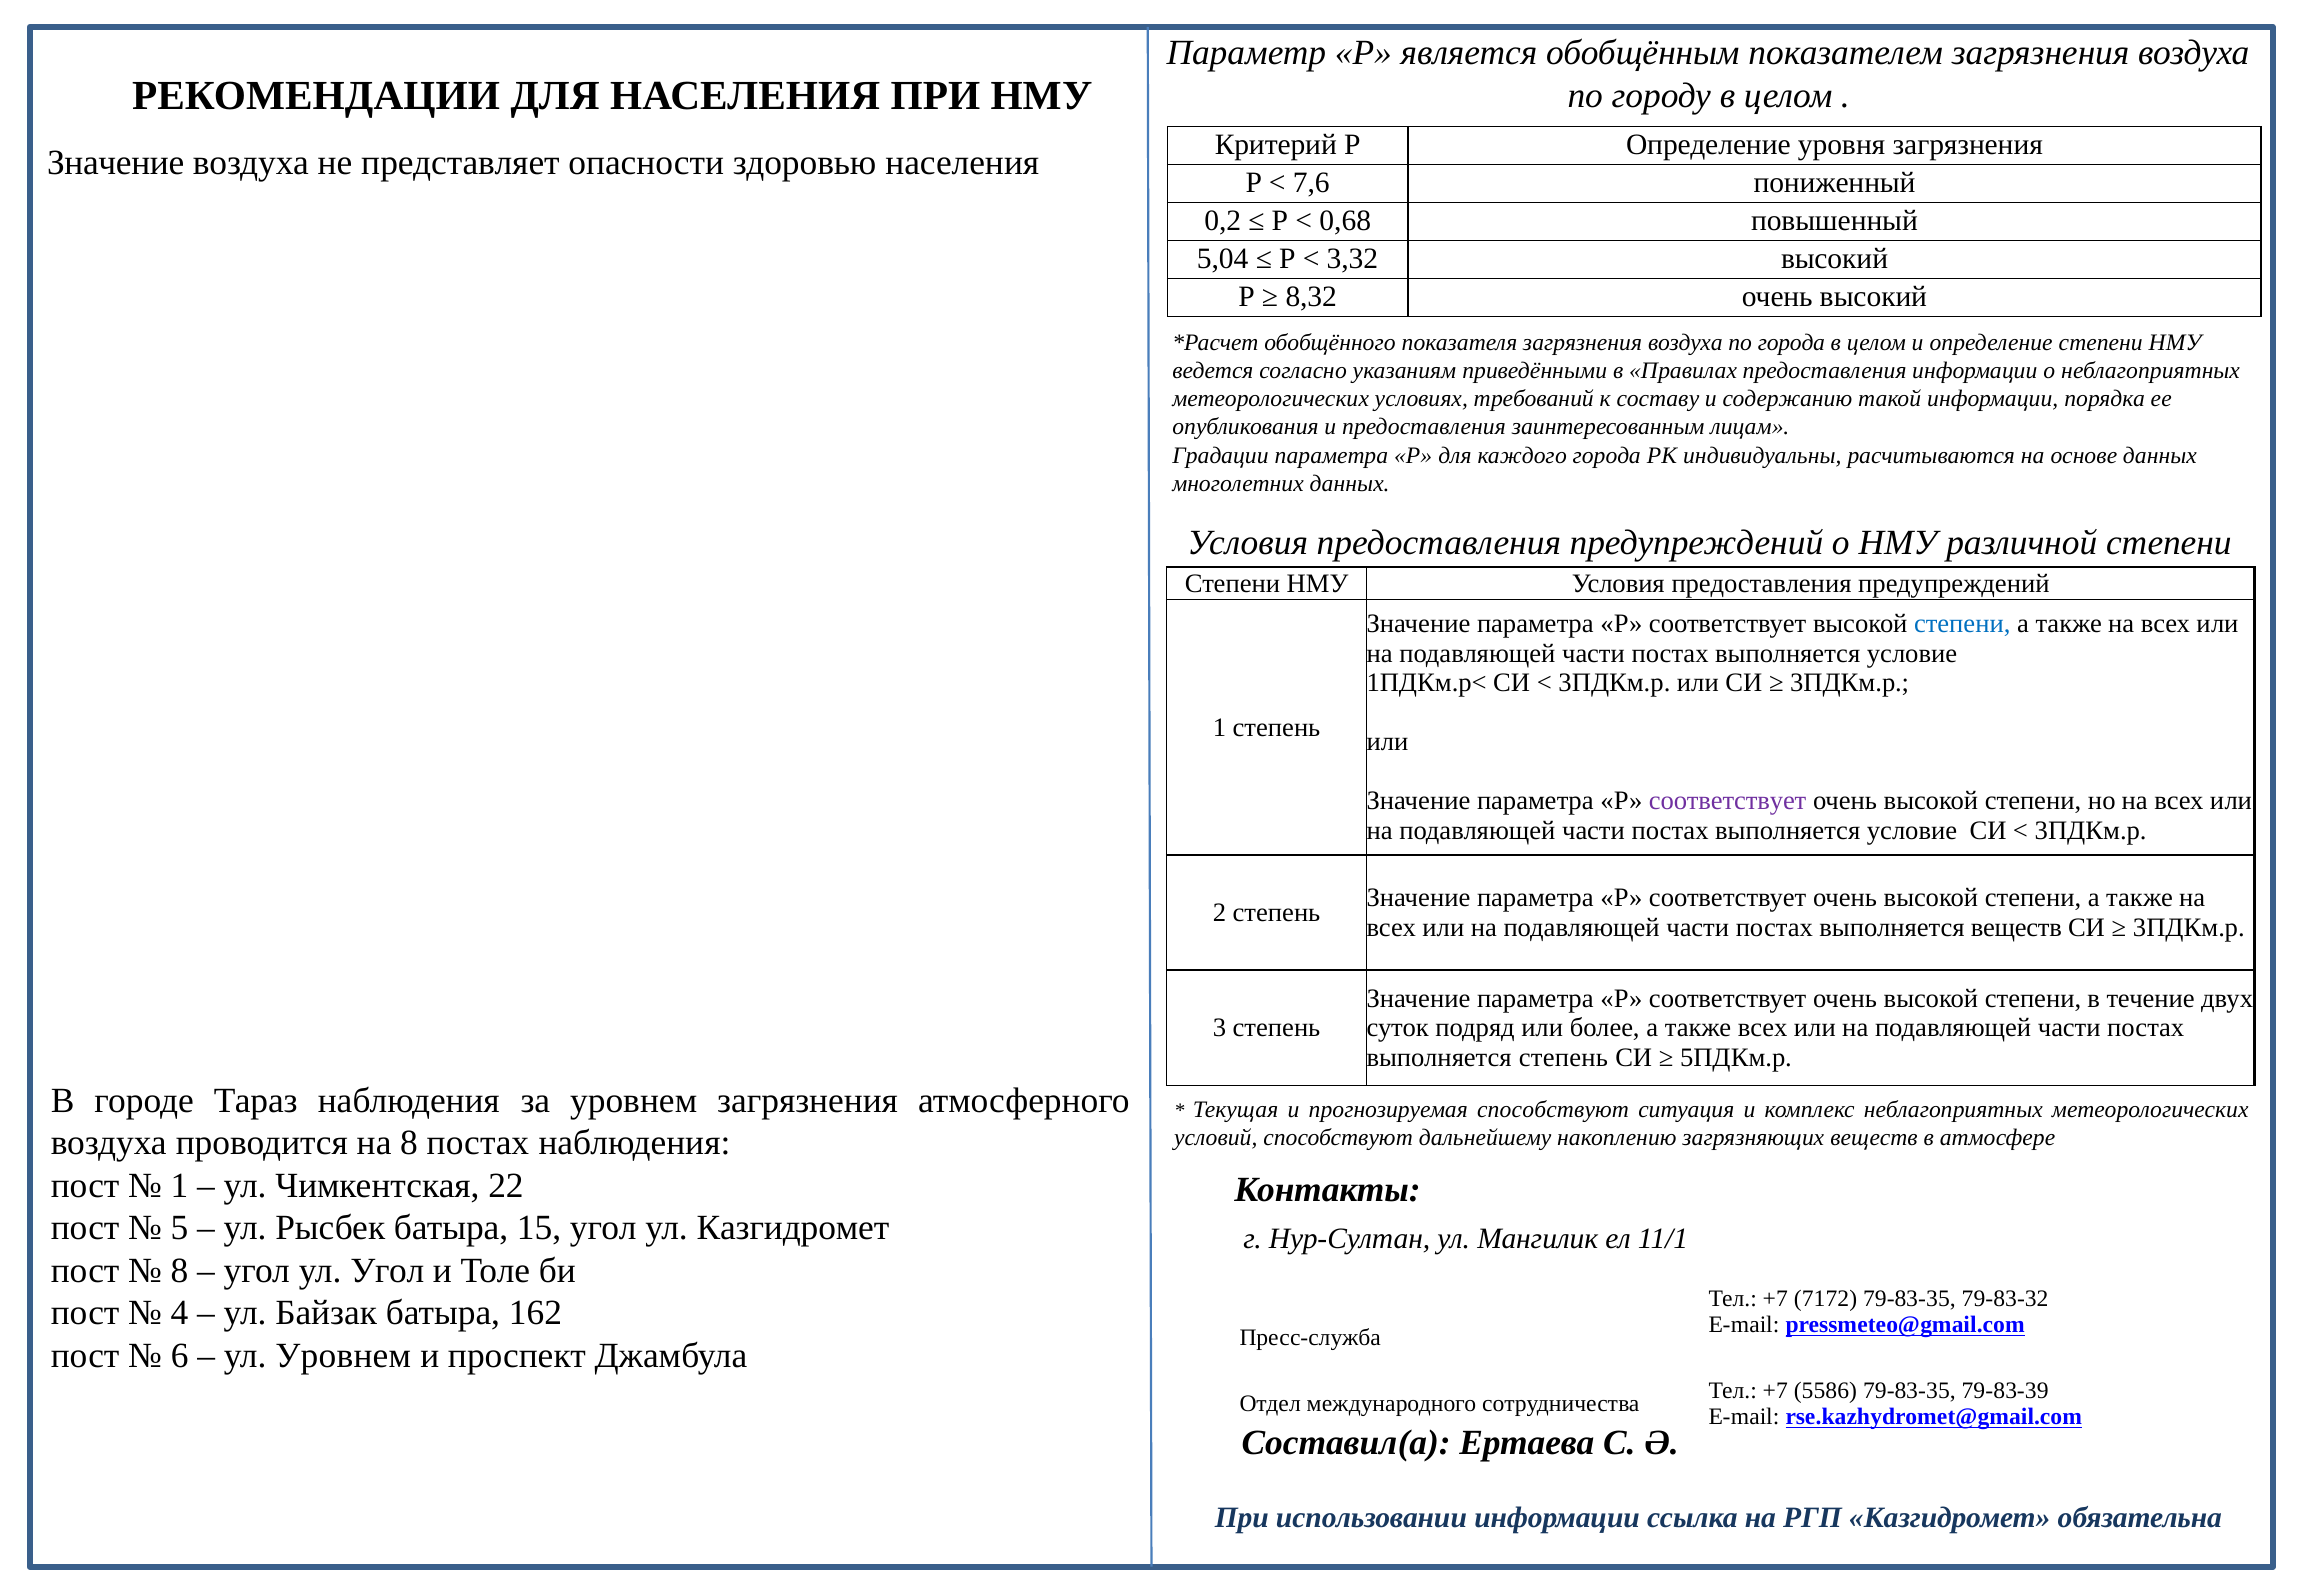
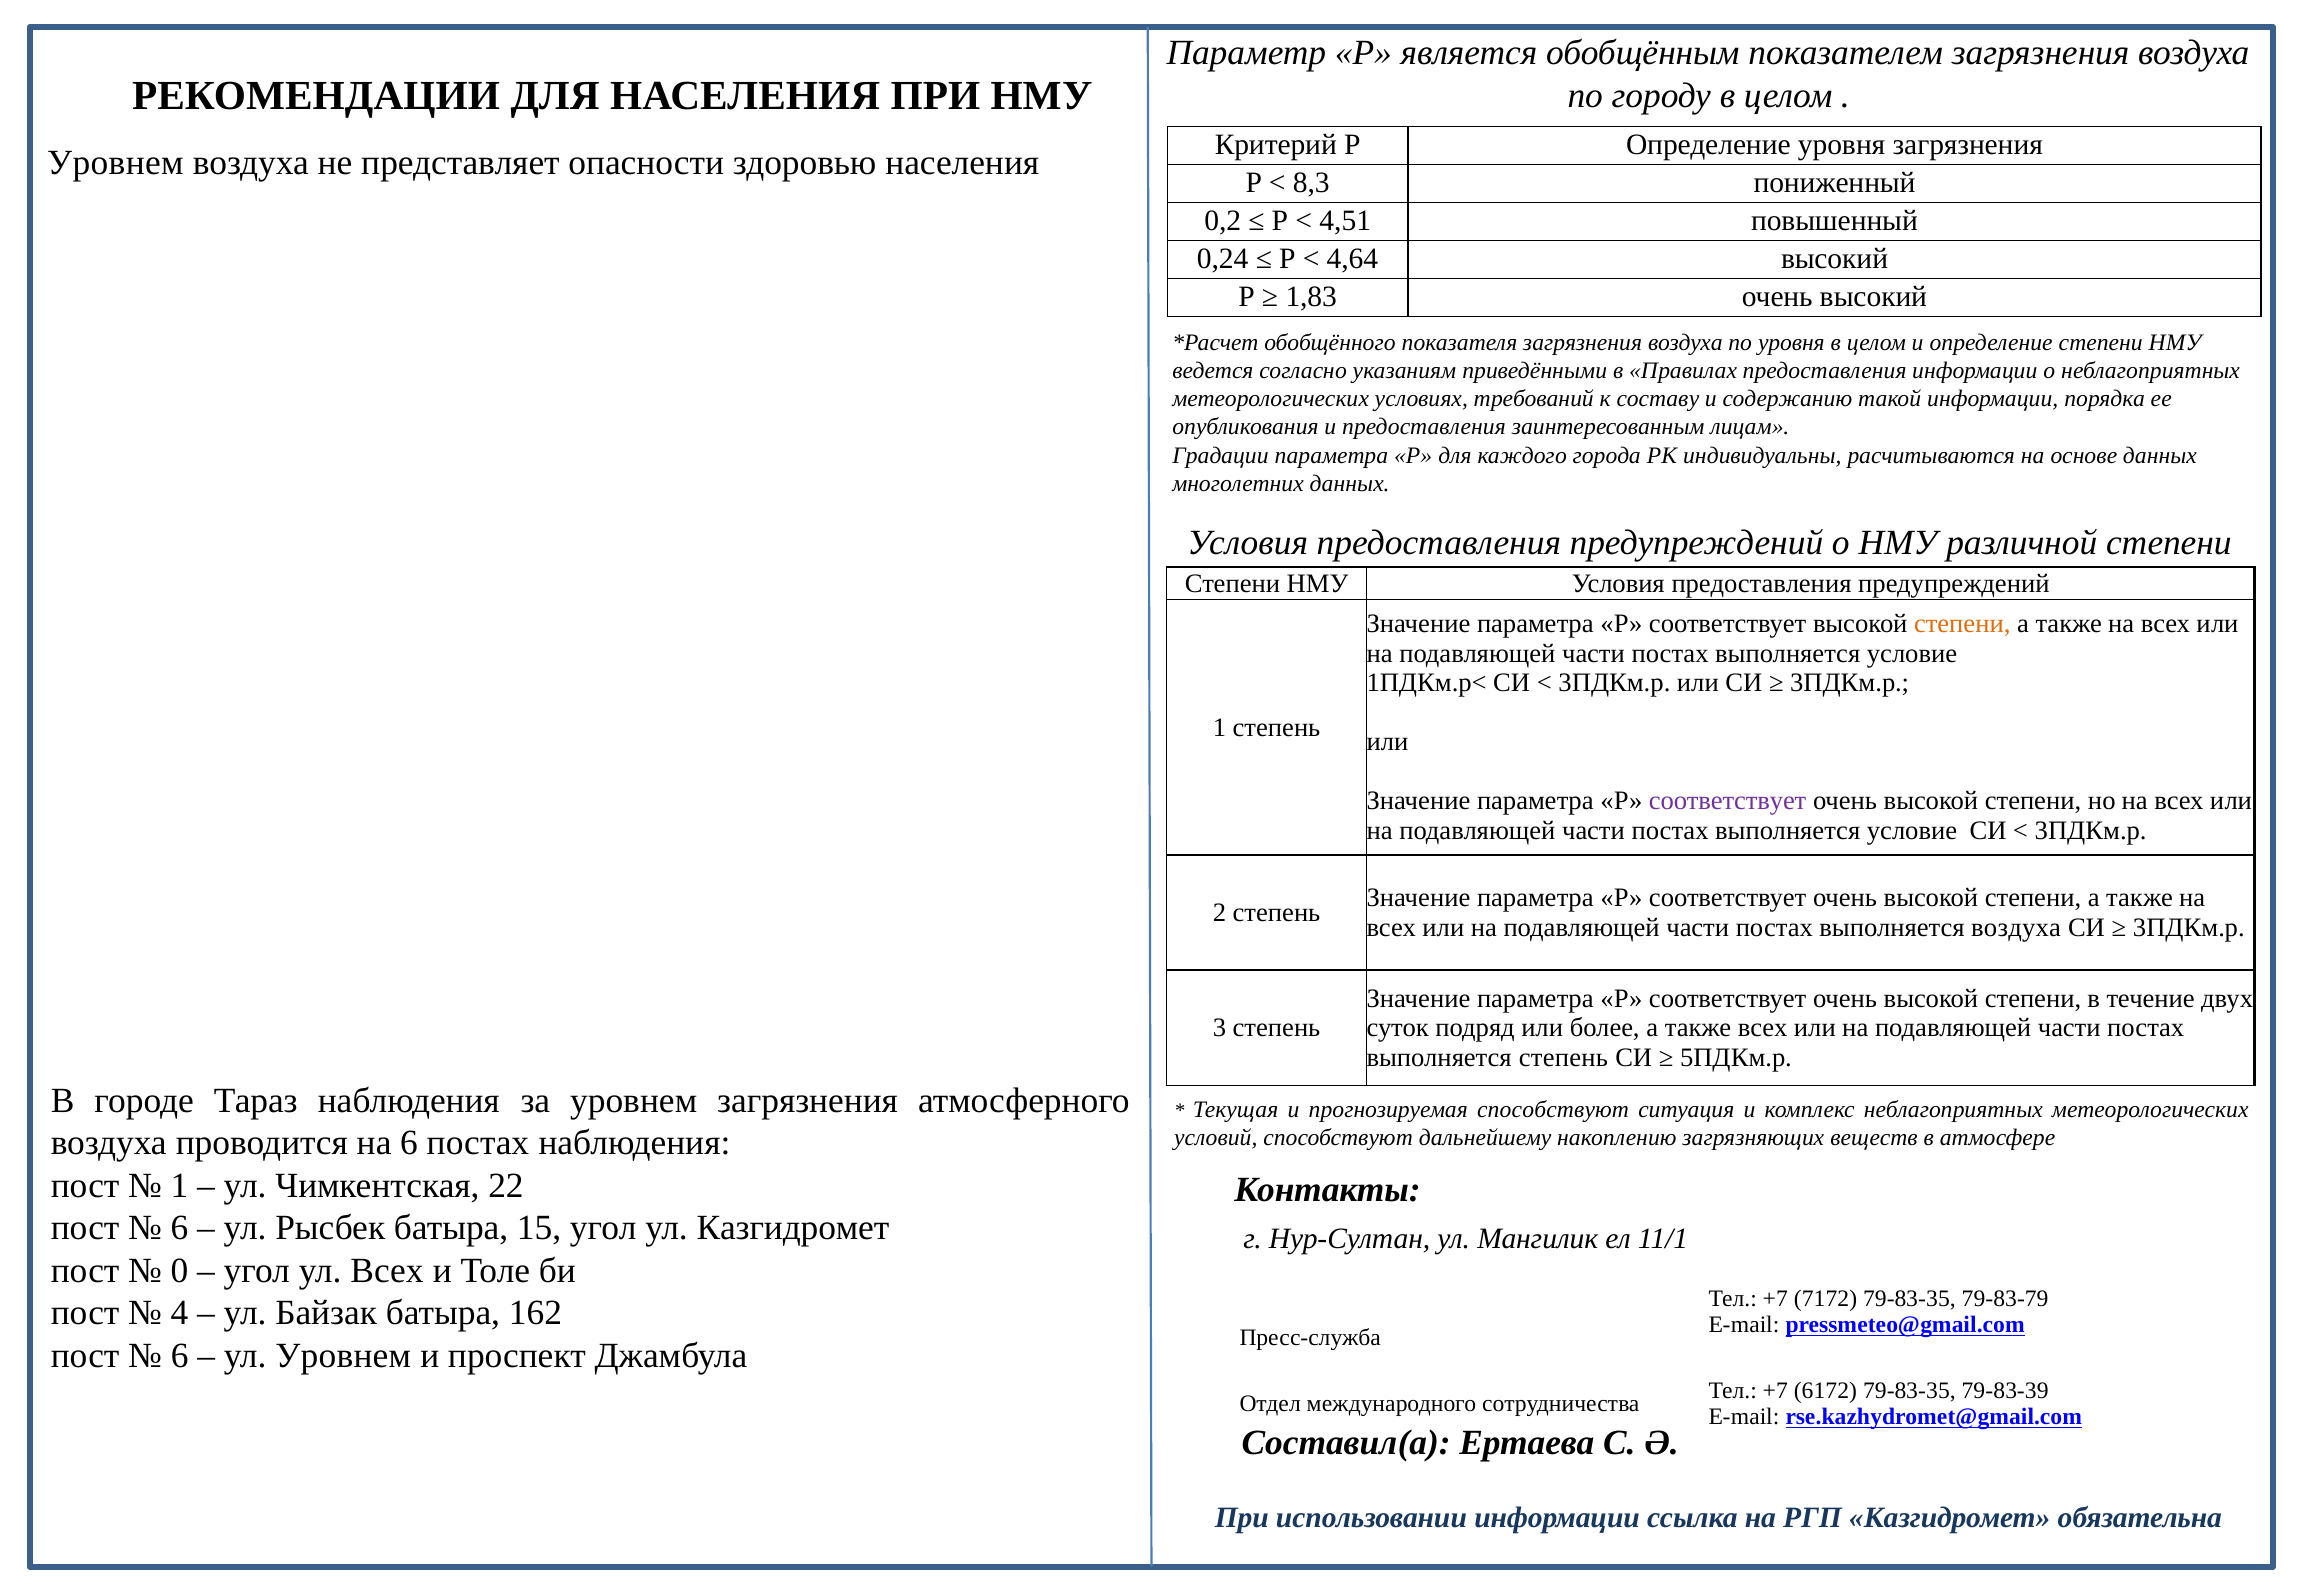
Значение at (116, 163): Значение -> Уровнем
7,6: 7,6 -> 8,3
0,68: 0,68 -> 4,51
5,04: 5,04 -> 0,24
3,32: 3,32 -> 4,64
8,32: 8,32 -> 1,83
по города: города -> уровня
степени at (1962, 624) colour: blue -> orange
выполняется веществ: веществ -> воздуха
на 8: 8 -> 6
5 at (180, 1228): 5 -> 6
8 at (180, 1271): 8 -> 0
ул Угол: Угол -> Всех
79-83-32: 79-83-32 -> 79-83-79
5586: 5586 -> 6172
